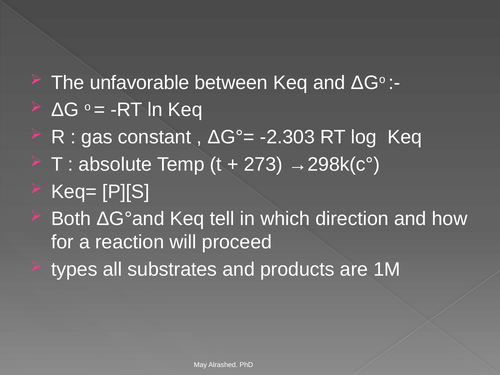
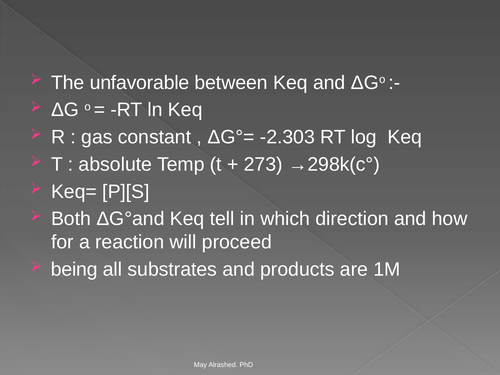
types: types -> being
